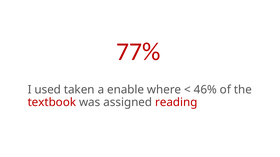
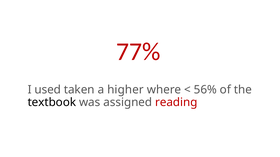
enable: enable -> higher
46%: 46% -> 56%
textbook colour: red -> black
